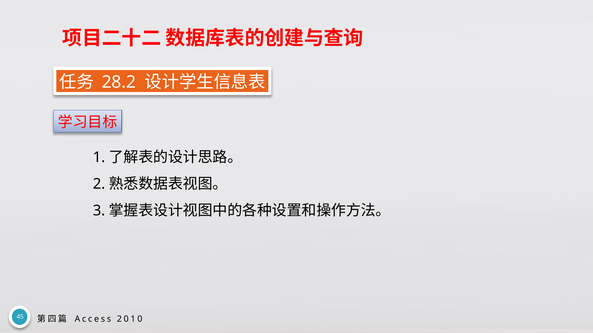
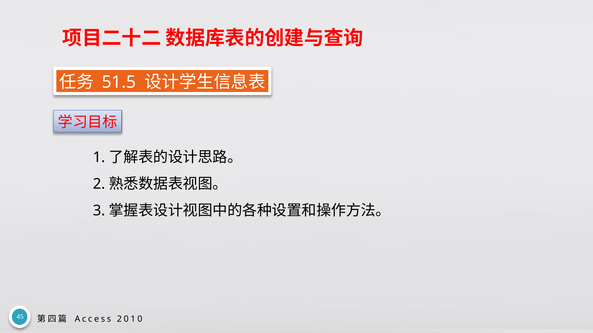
28.2: 28.2 -> 51.5
